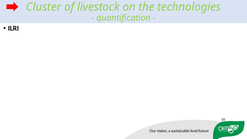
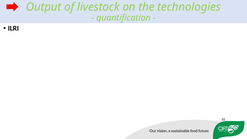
Cluster: Cluster -> Output
